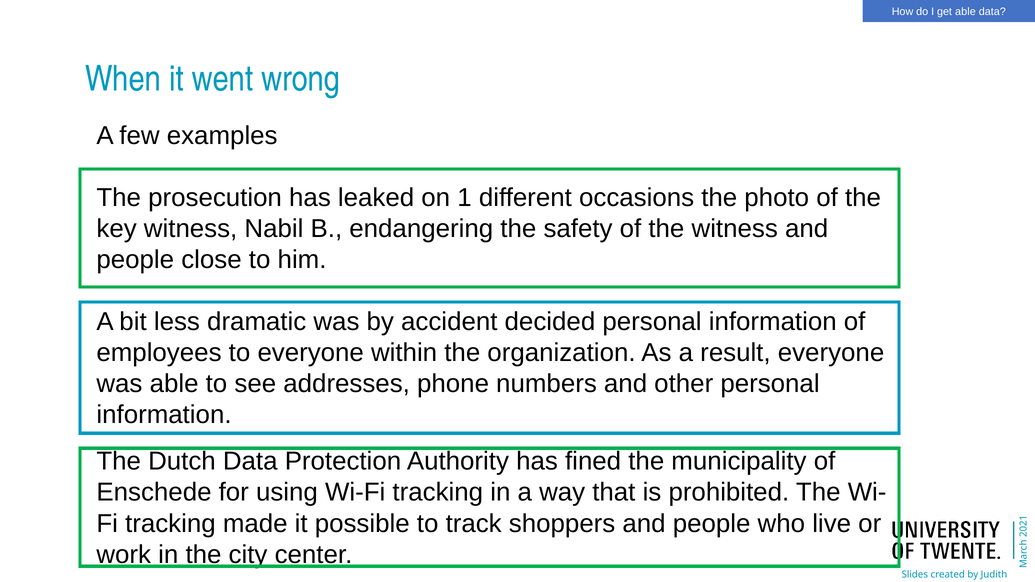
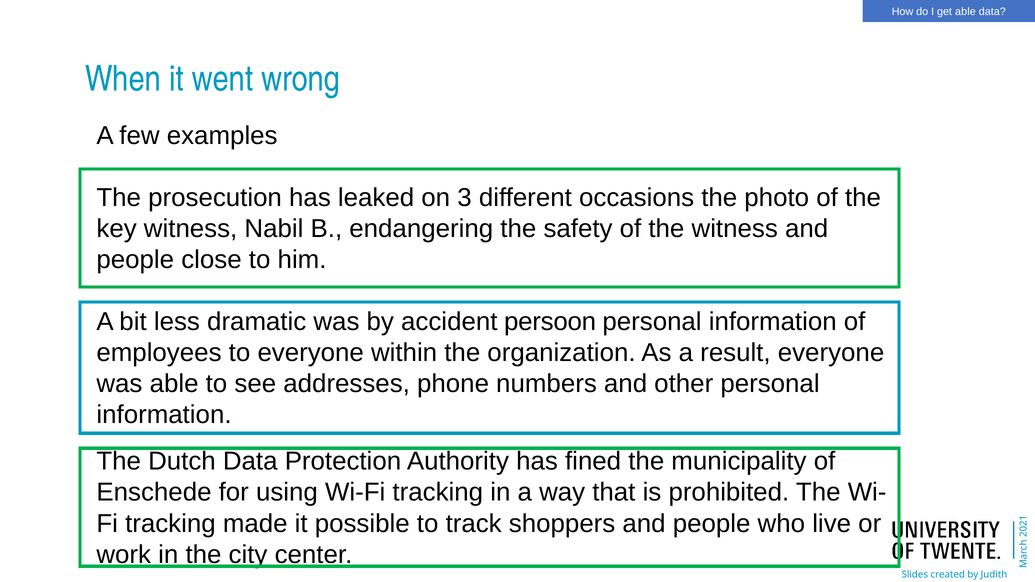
on 1: 1 -> 3
decided: decided -> persoon
